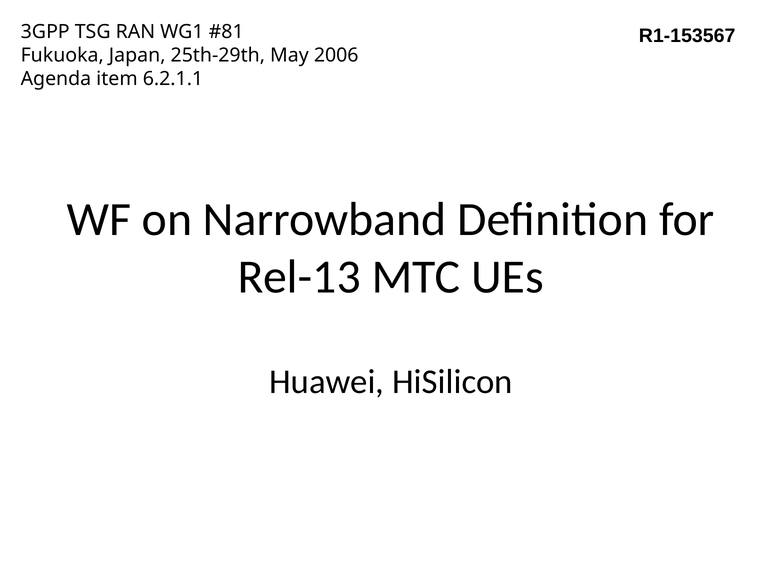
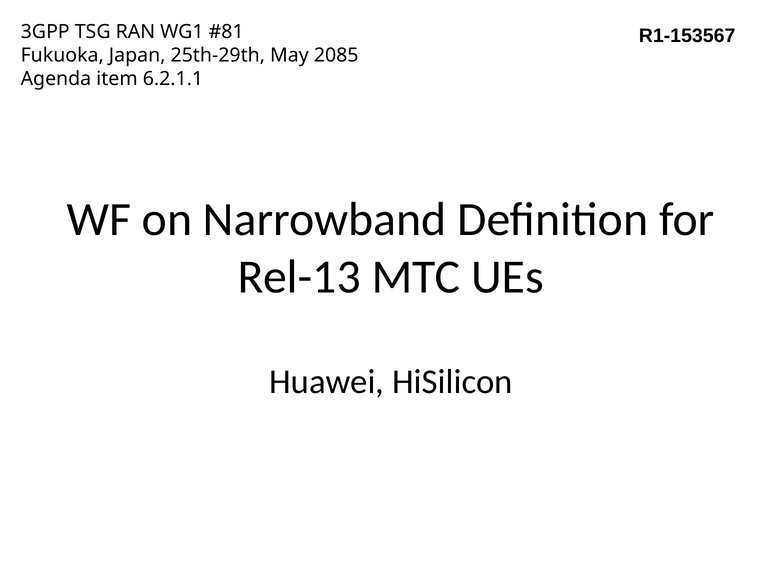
2006: 2006 -> 2085
